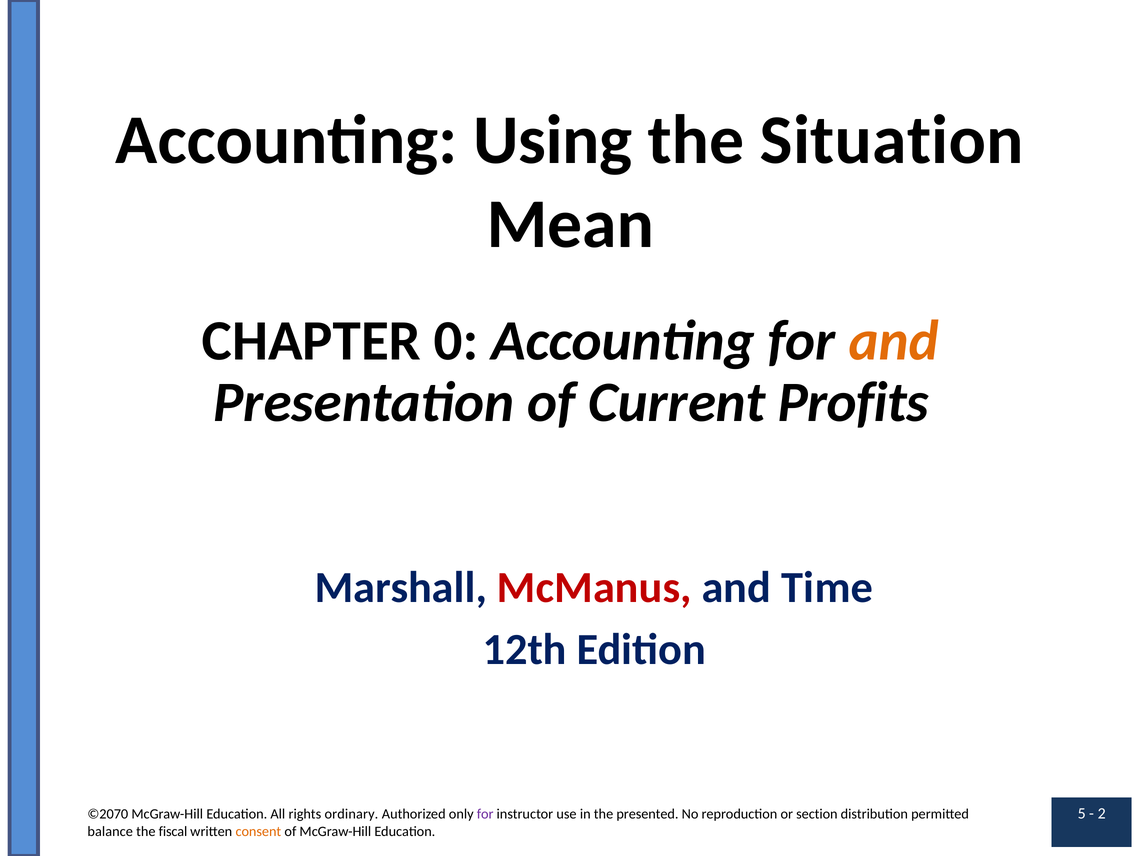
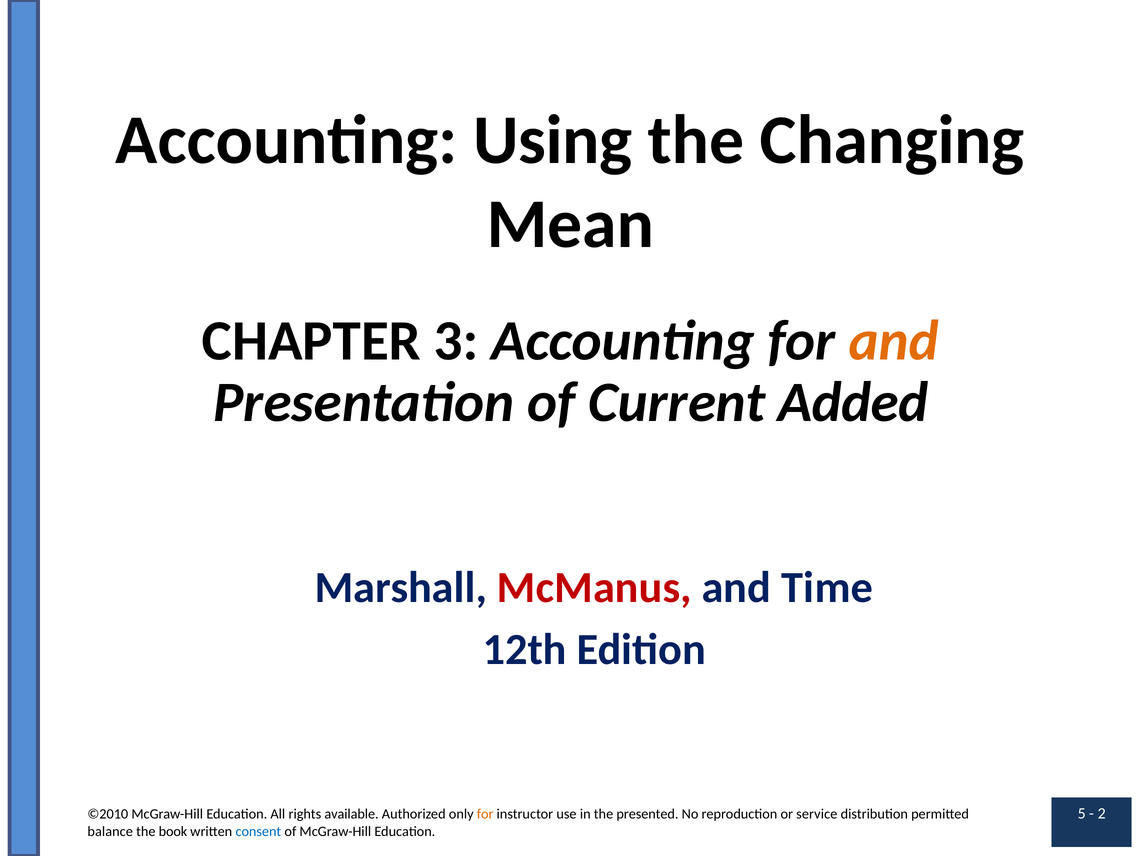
Situation: Situation -> Changing
0: 0 -> 3
Profits: Profits -> Added
©2070: ©2070 -> ©2010
ordinary: ordinary -> available
for at (485, 814) colour: purple -> orange
section: section -> service
fiscal: fiscal -> book
consent colour: orange -> blue
